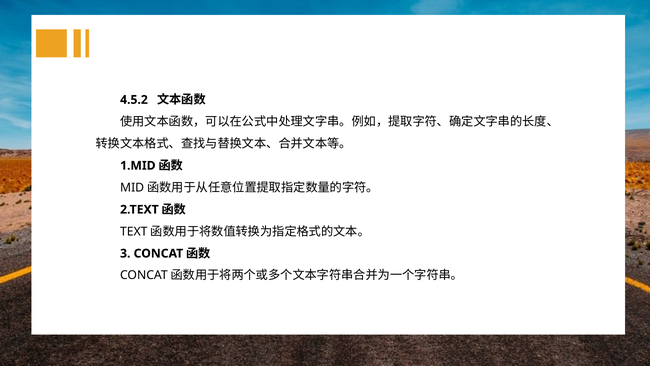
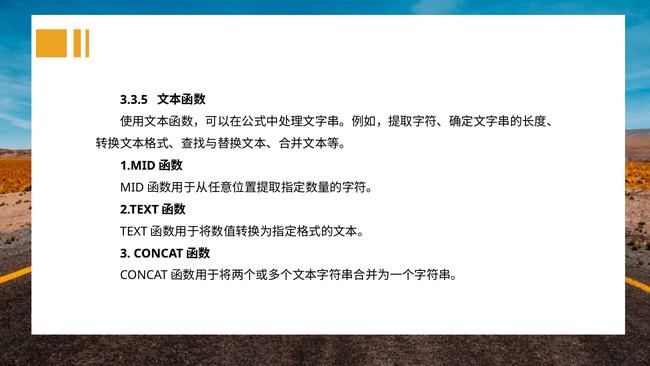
4.5.2: 4.5.2 -> 3.3.5
